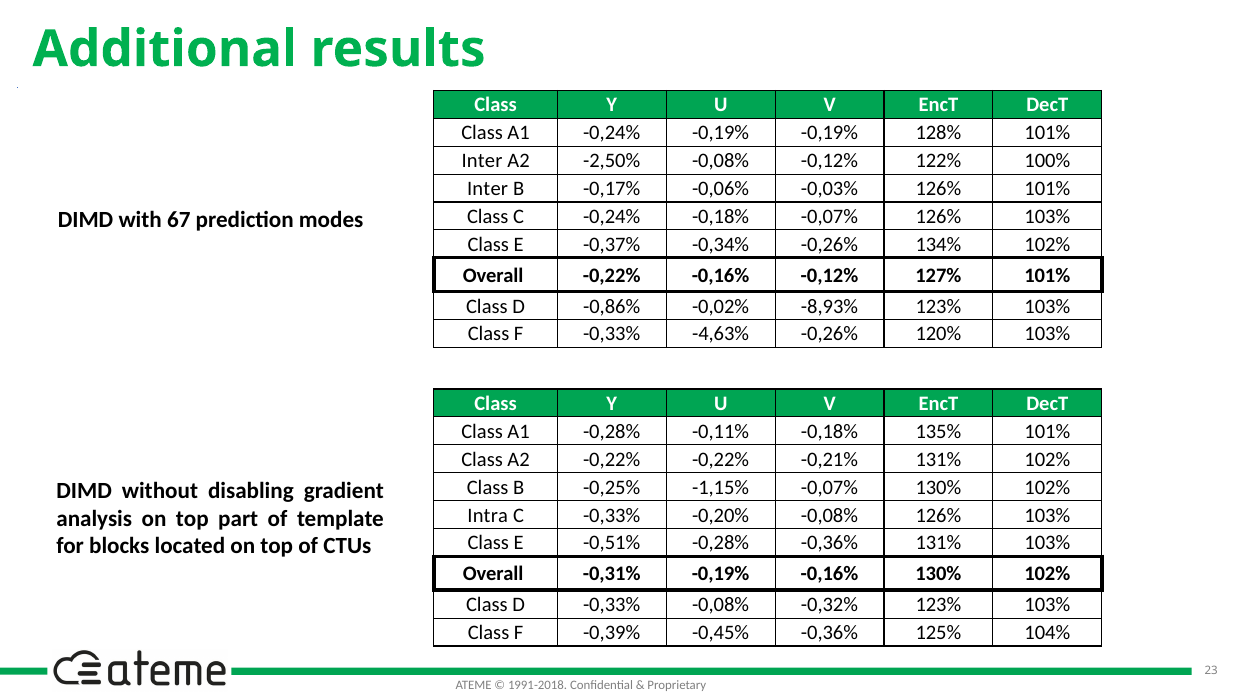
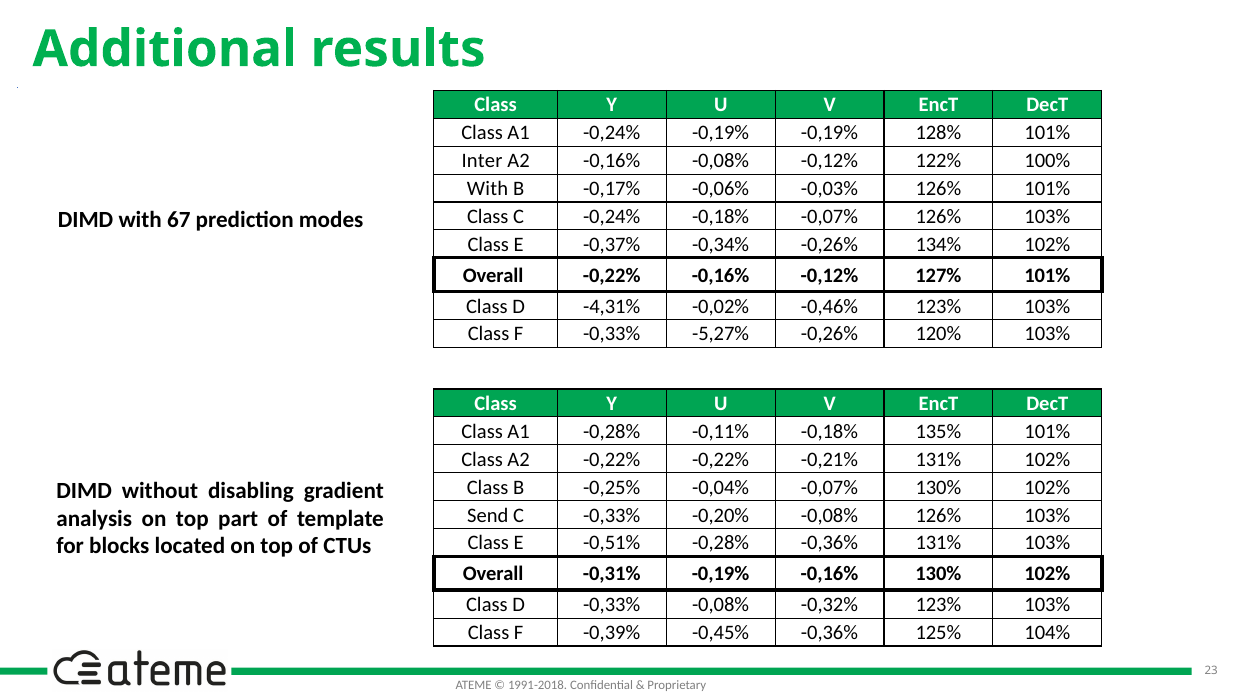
A2 -2,50%: -2,50% -> -0,16%
Inter at (488, 189): Inter -> With
-0,86%: -0,86% -> -4,31%
-8,93%: -8,93% -> -0,46%
-4,63%: -4,63% -> -5,27%
-1,15%: -1,15% -> -0,04%
Intra: Intra -> Send
